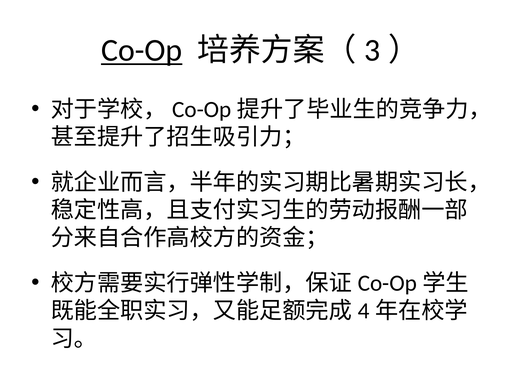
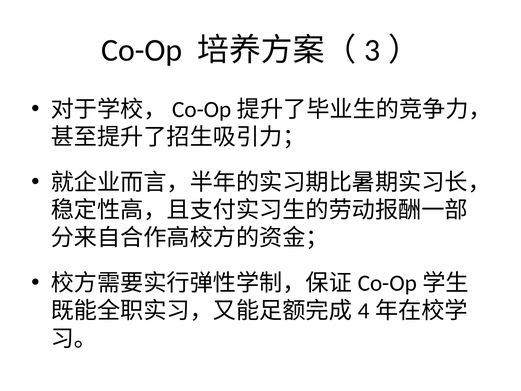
Co-Op underline: present -> none
